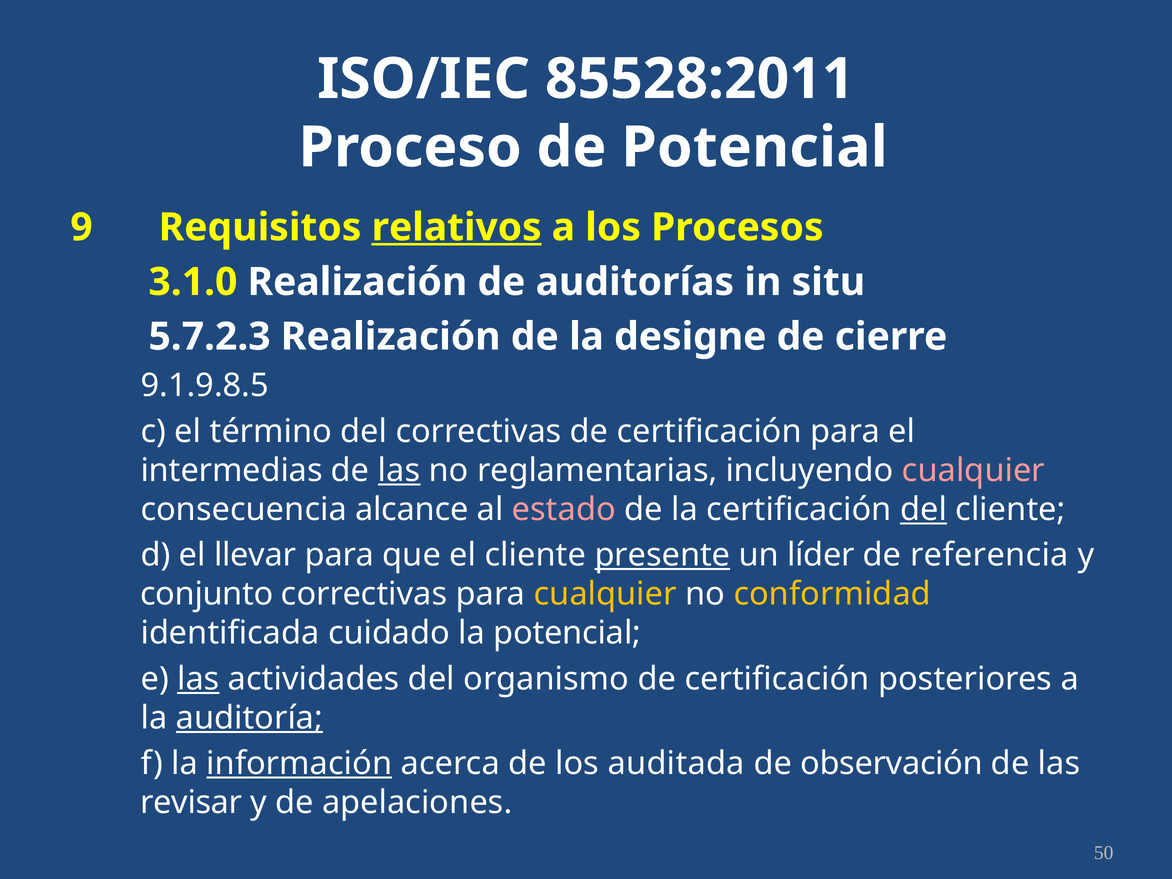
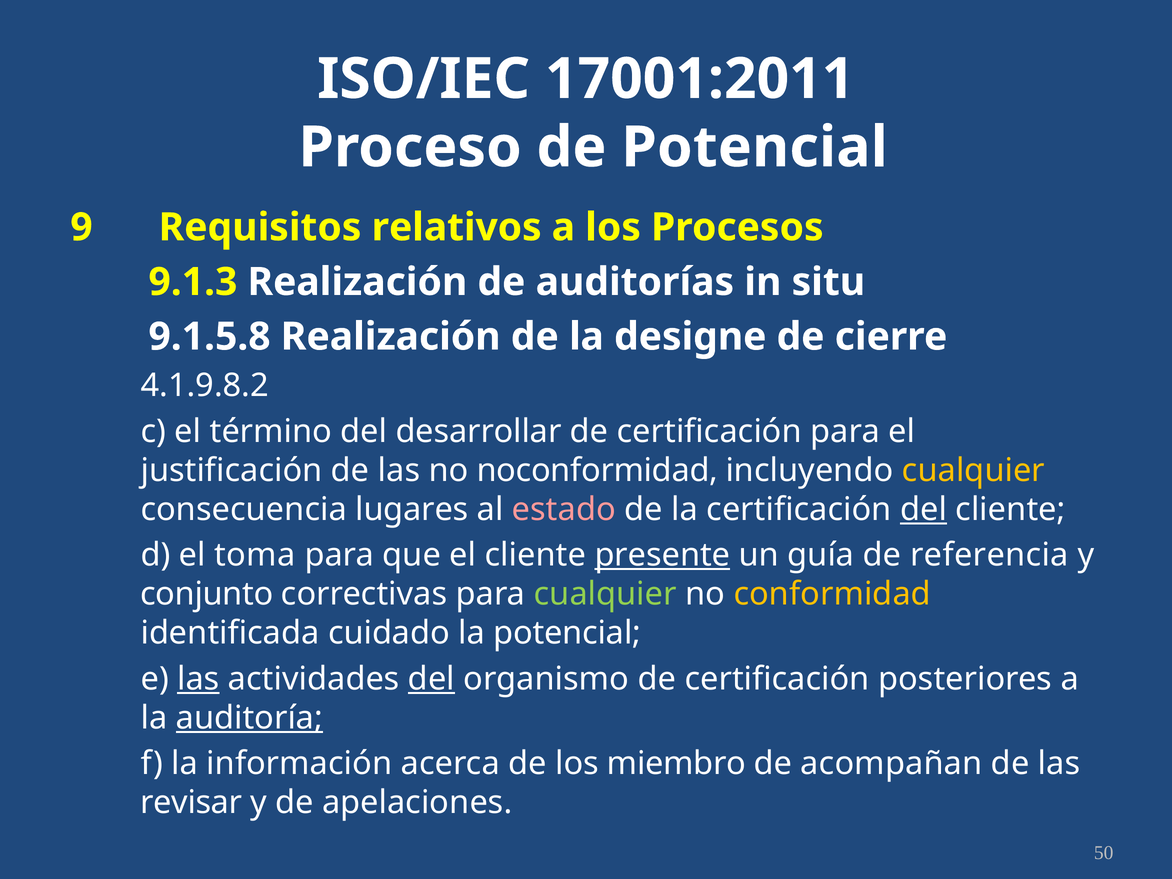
85528:2011: 85528:2011 -> 17001:2011
relativos underline: present -> none
3.1.0: 3.1.0 -> 9.1.3
5.7.2.3: 5.7.2.3 -> 9.1.5.8
9.1.9.8.5: 9.1.9.8.5 -> 4.1.9.8.2
del correctivas: correctivas -> desarrollar
intermedias: intermedias -> justificación
las at (399, 470) underline: present -> none
reglamentarias: reglamentarias -> noconformidad
cualquier at (973, 470) colour: pink -> yellow
alcance: alcance -> lugares
llevar: llevar -> toma
líder: líder -> guía
cualquier at (605, 594) colour: yellow -> light green
del at (431, 679) underline: none -> present
información underline: present -> none
auditada: auditada -> miembro
observación: observación -> acompañan
